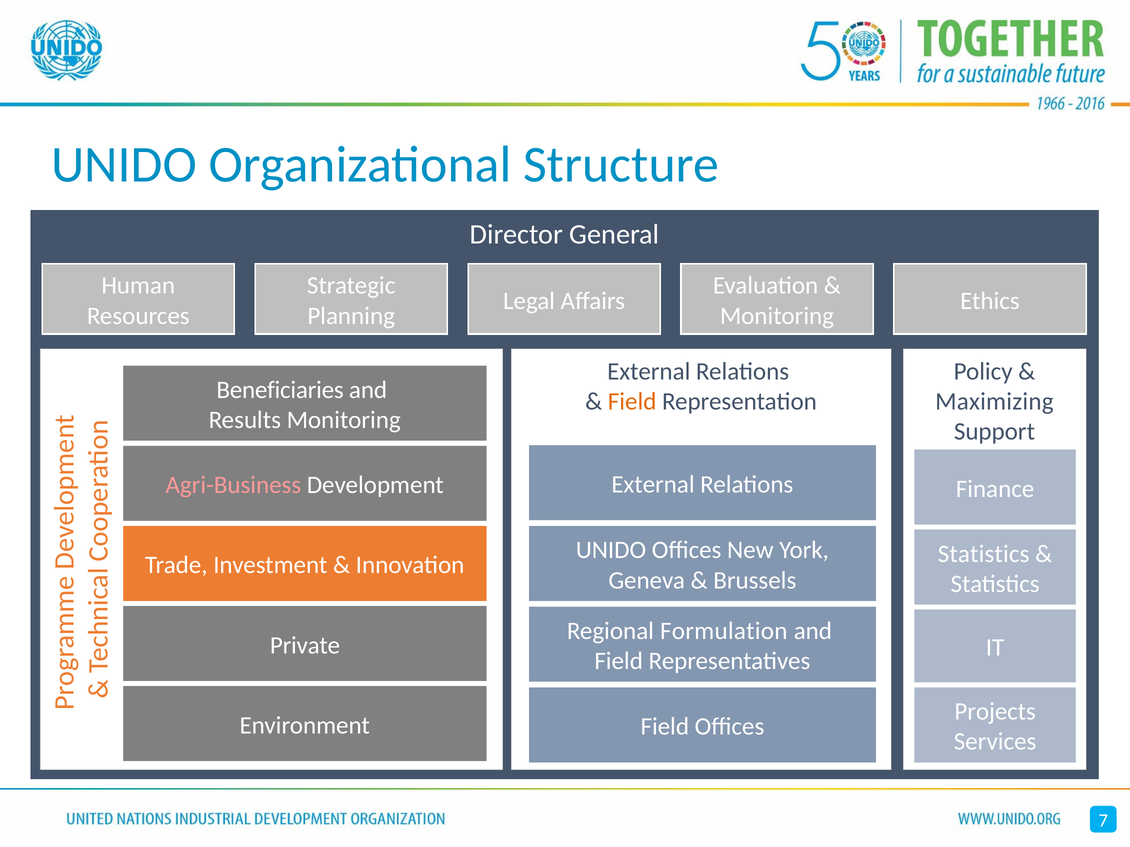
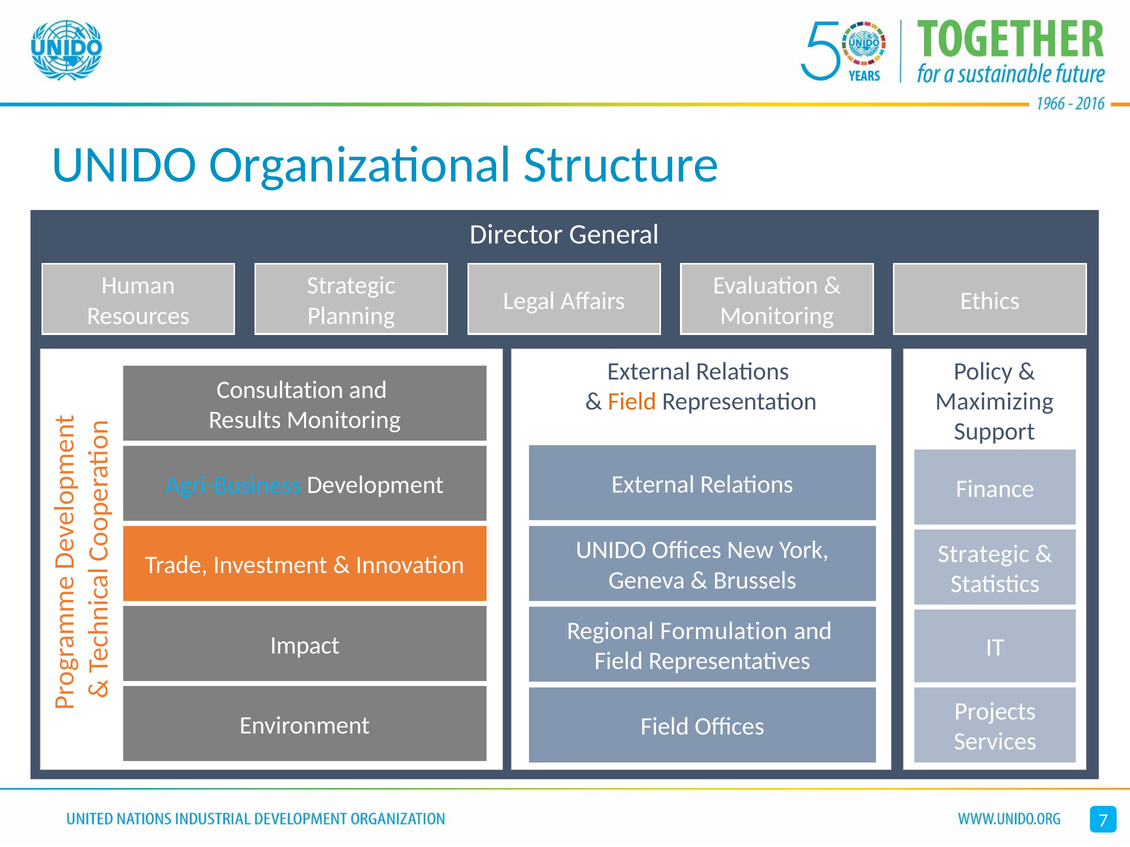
Beneficiaries: Beneficiaries -> Consultation
Agri-Business colour: pink -> light blue
Statistics at (984, 554): Statistics -> Strategic
Private: Private -> Impact
